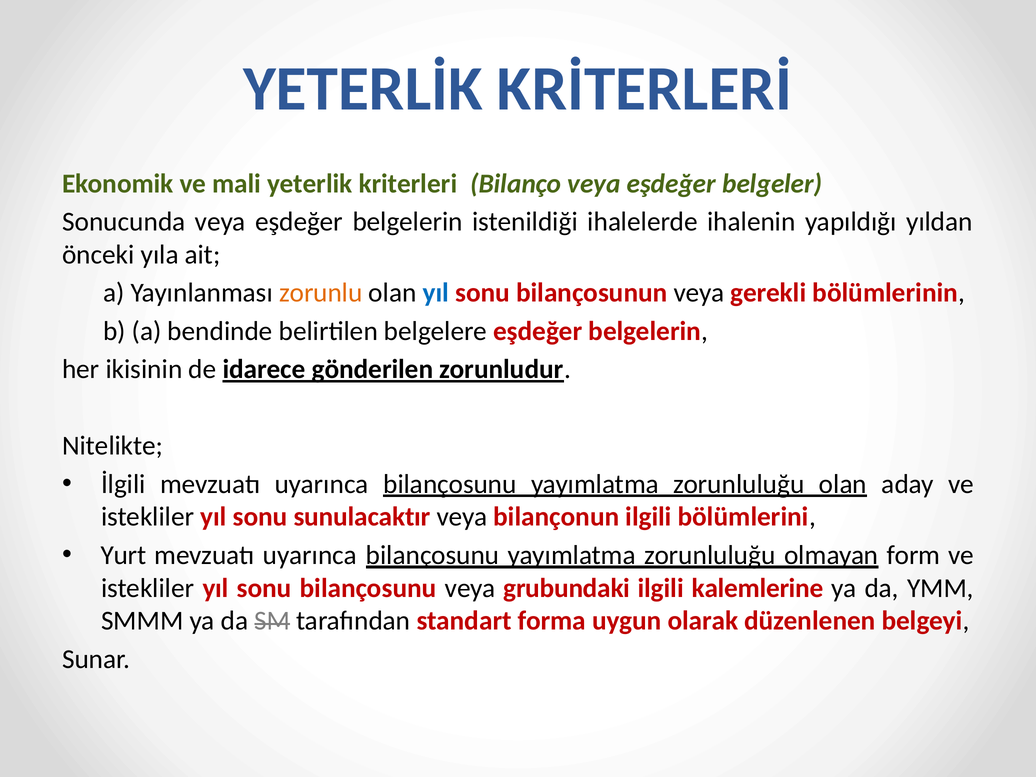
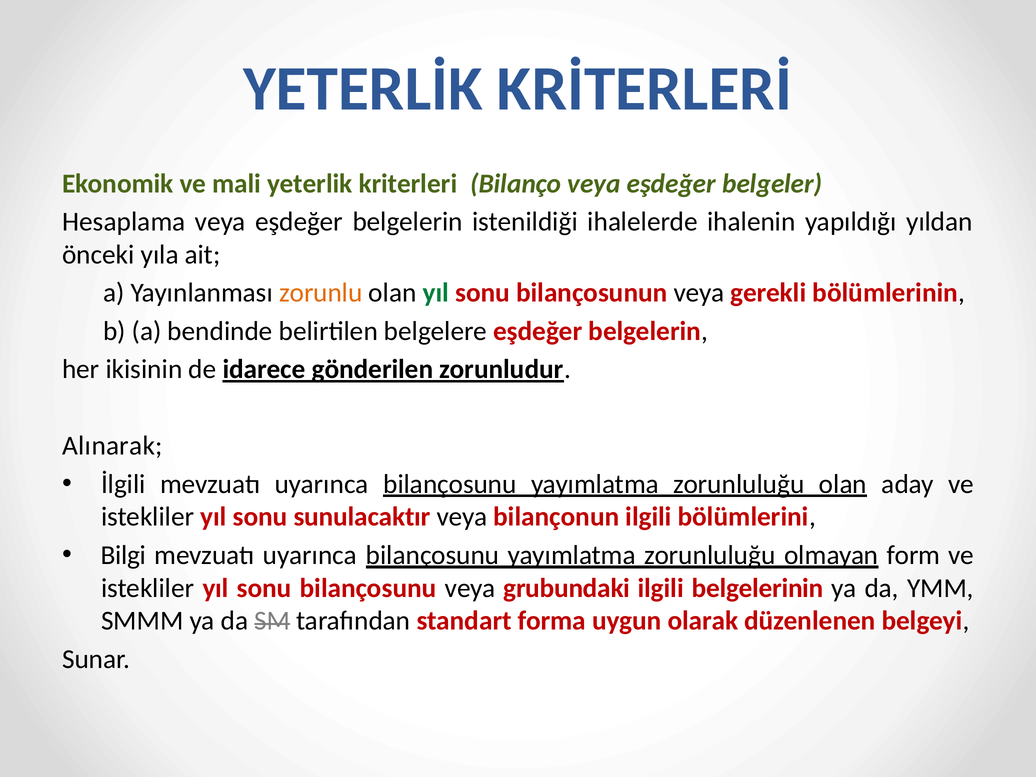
Sonucunda: Sonucunda -> Hesaplama
yıl at (436, 293) colour: blue -> green
Nitelikte: Nitelikte -> Alınarak
Yurt: Yurt -> Bilgi
kalemlerine: kalemlerine -> belgelerinin
